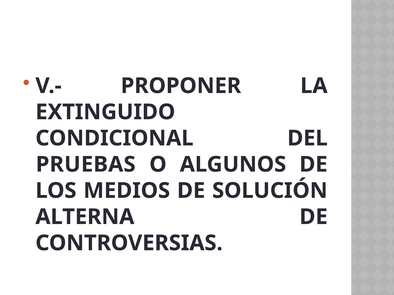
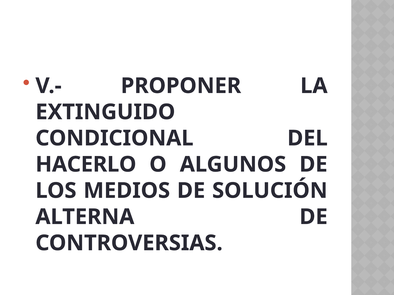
PRUEBAS: PRUEBAS -> HACERLO
